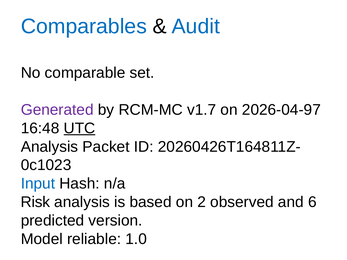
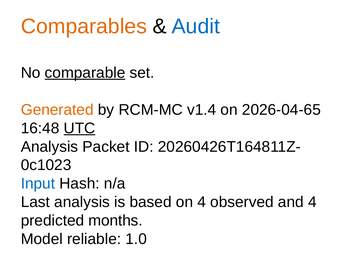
Comparables colour: blue -> orange
comparable underline: none -> present
Generated colour: purple -> orange
v1.7: v1.7 -> v1.4
2026-04-97: 2026-04-97 -> 2026-04-65
Risk: Risk -> Last
on 2: 2 -> 4
and 6: 6 -> 4
version: version -> months
